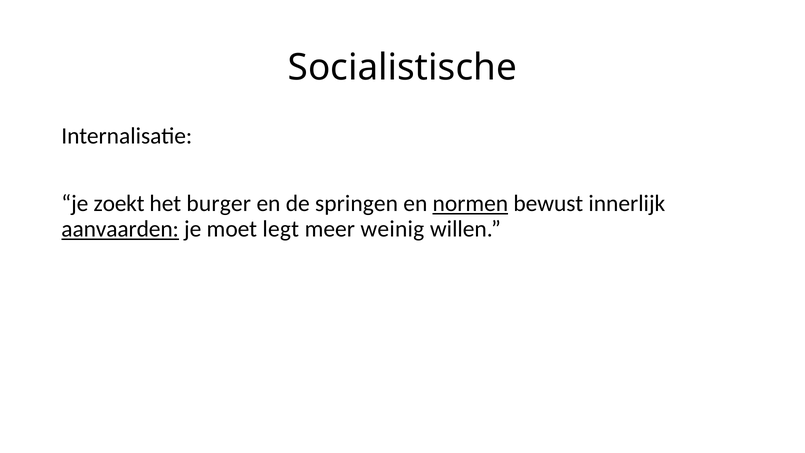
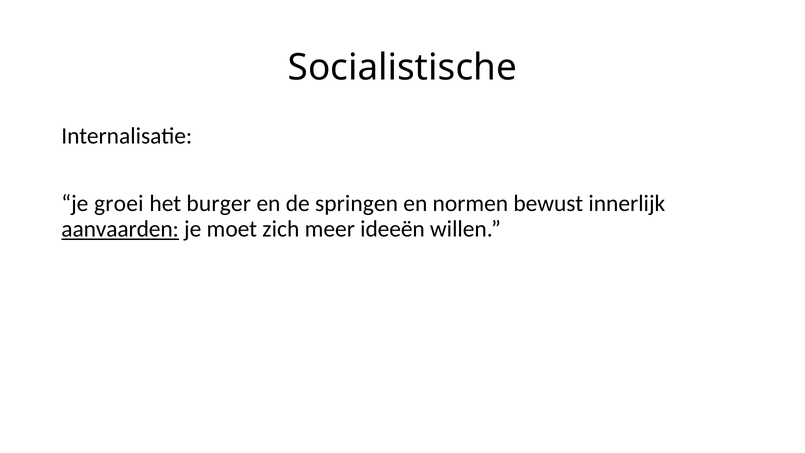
zoekt: zoekt -> groei
normen underline: present -> none
legt: legt -> zich
weinig: weinig -> ideeën
